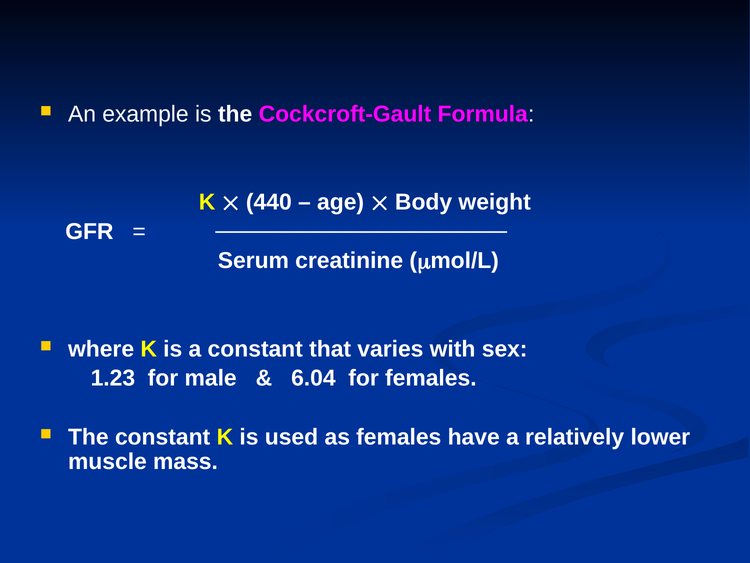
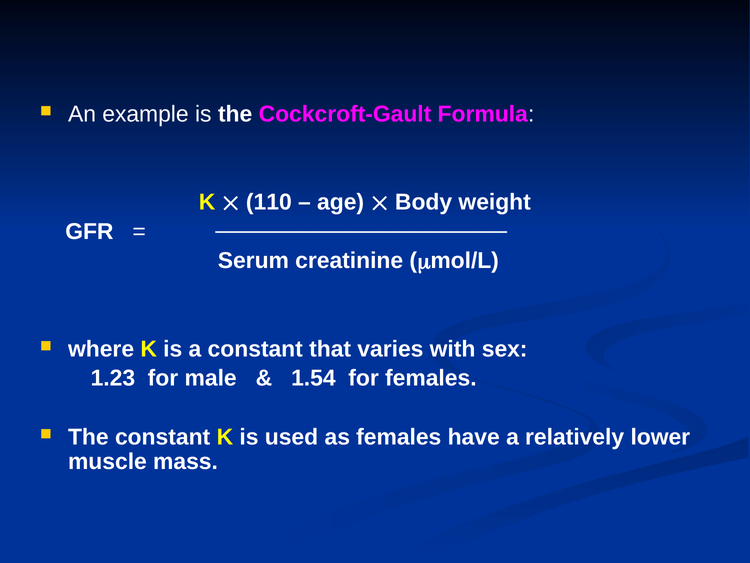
440: 440 -> 110
6.04: 6.04 -> 1.54
